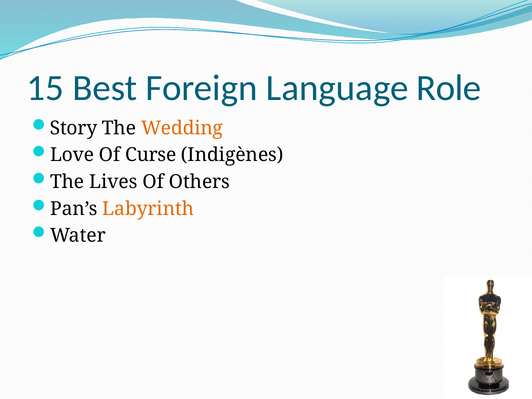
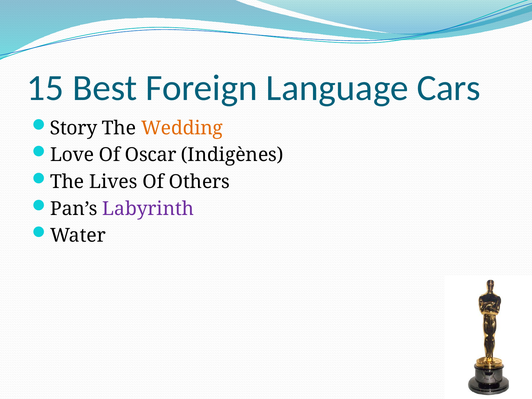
Role: Role -> Cars
Curse: Curse -> Oscar
Labyrinth colour: orange -> purple
